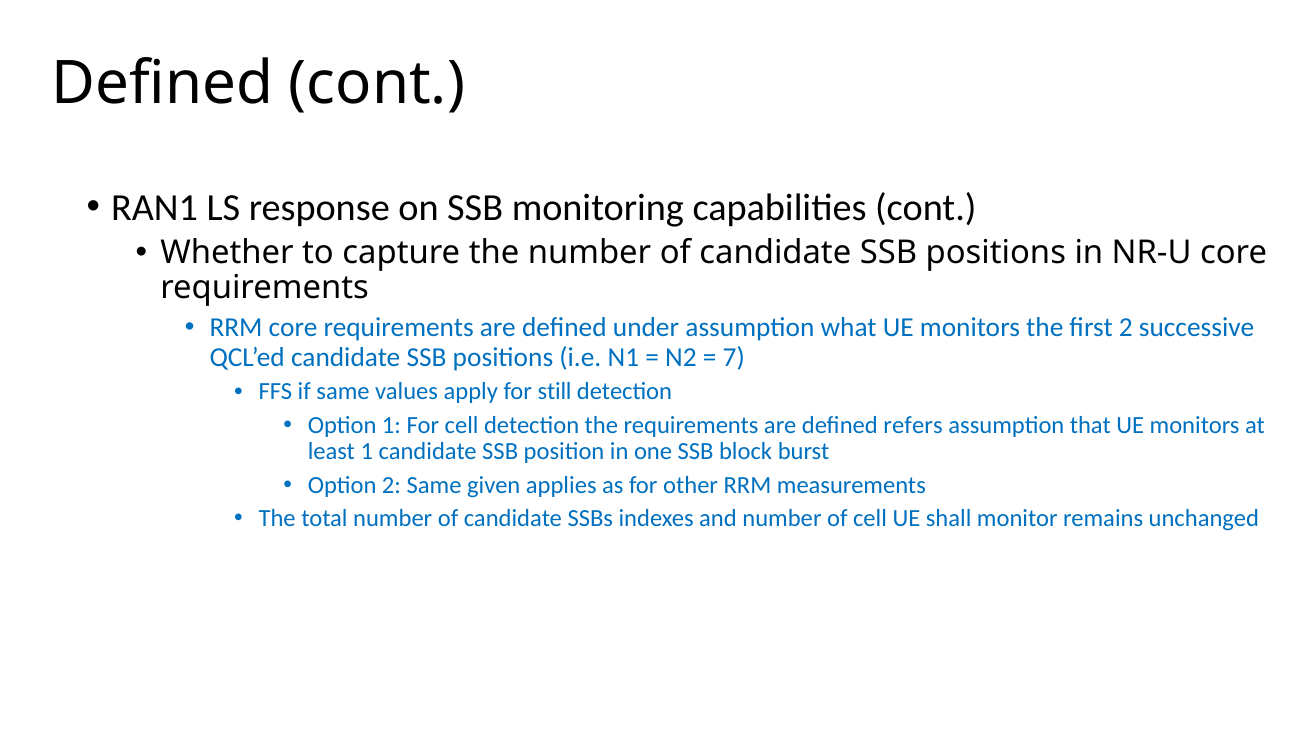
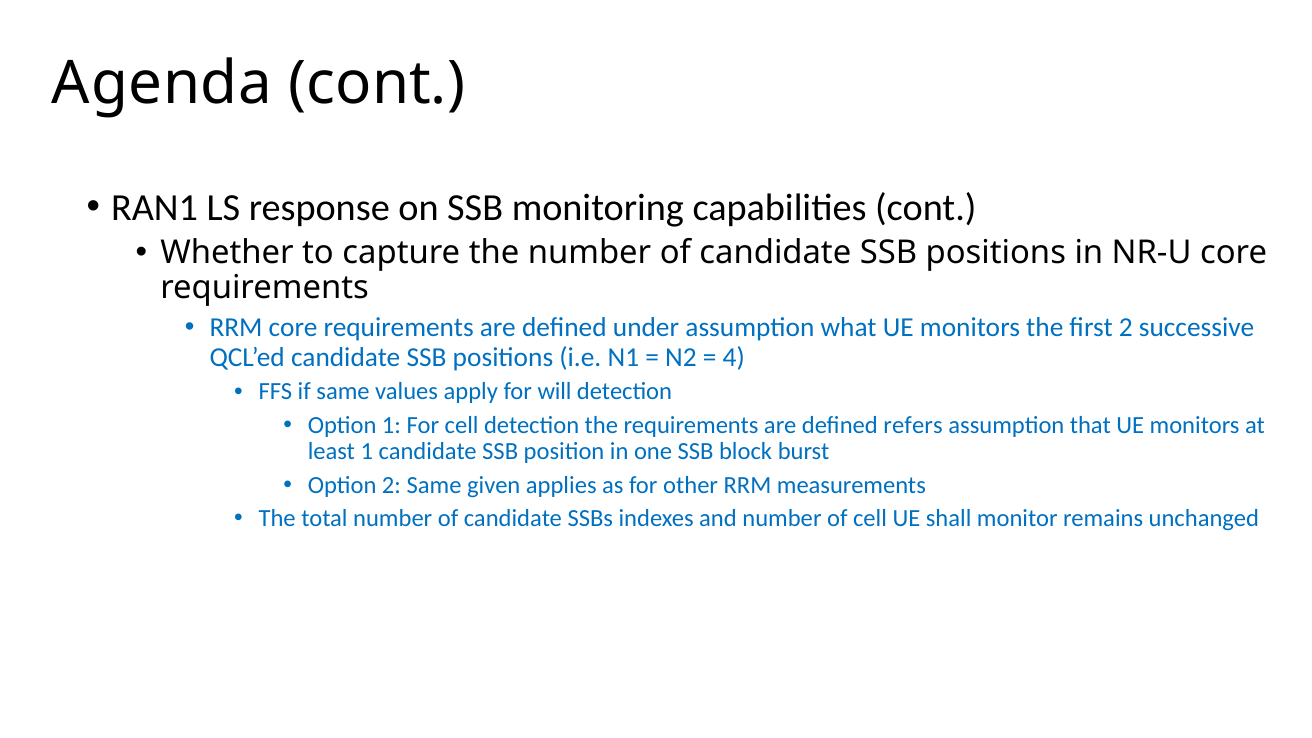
Defined at (162, 84): Defined -> Agenda
7: 7 -> 4
still: still -> will
